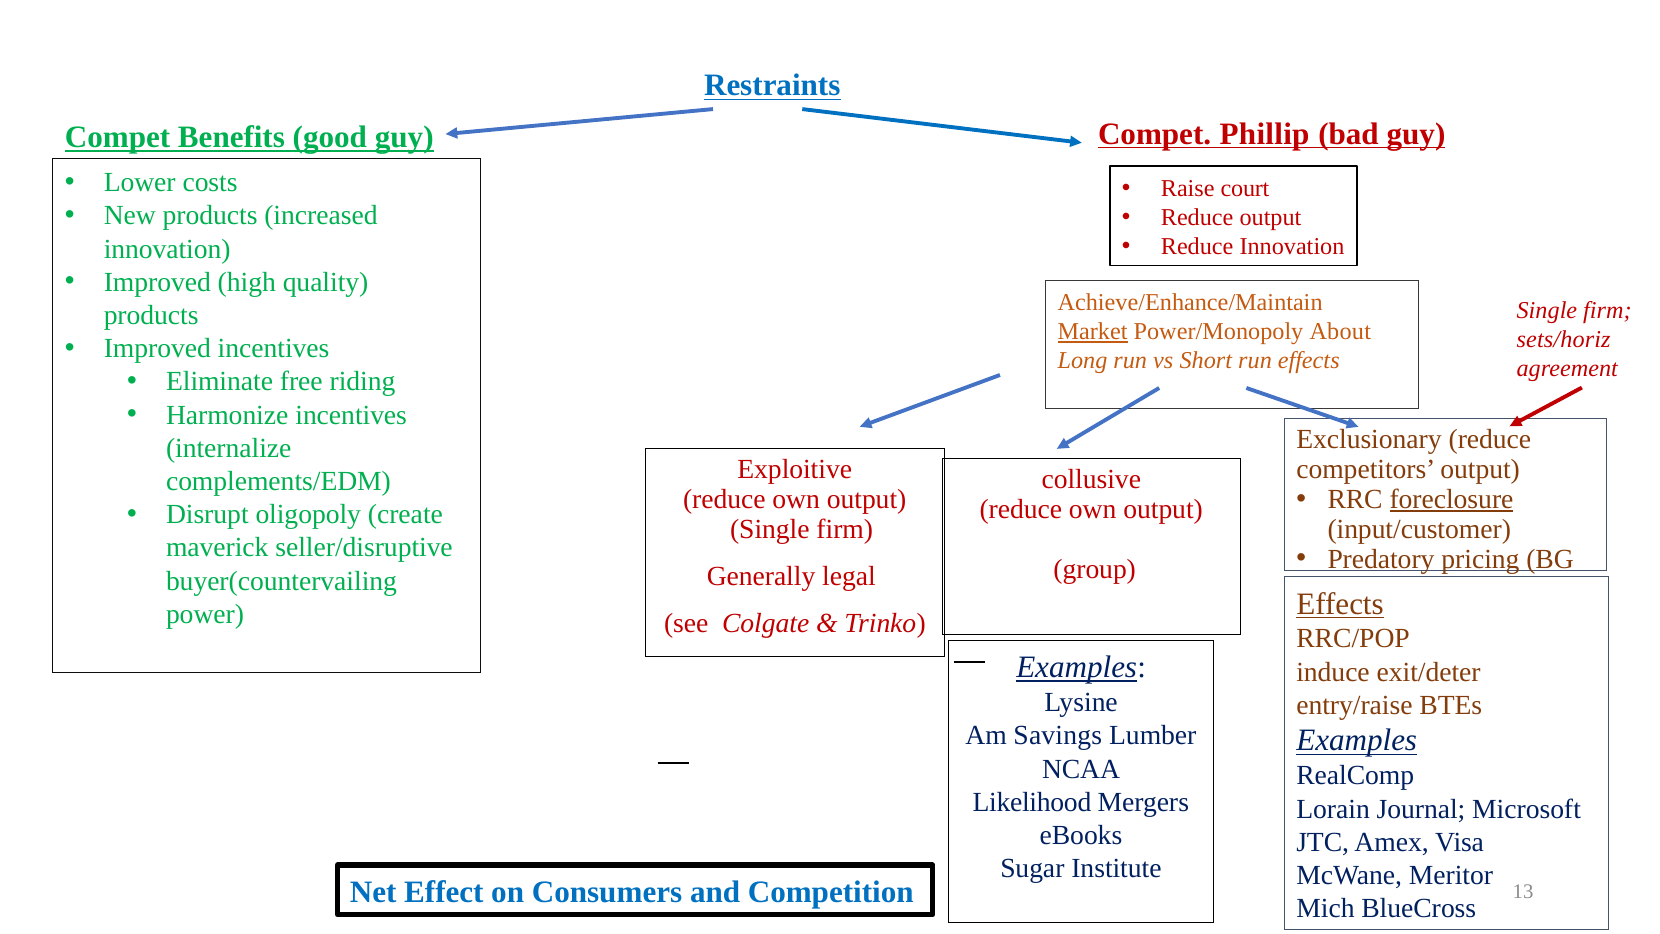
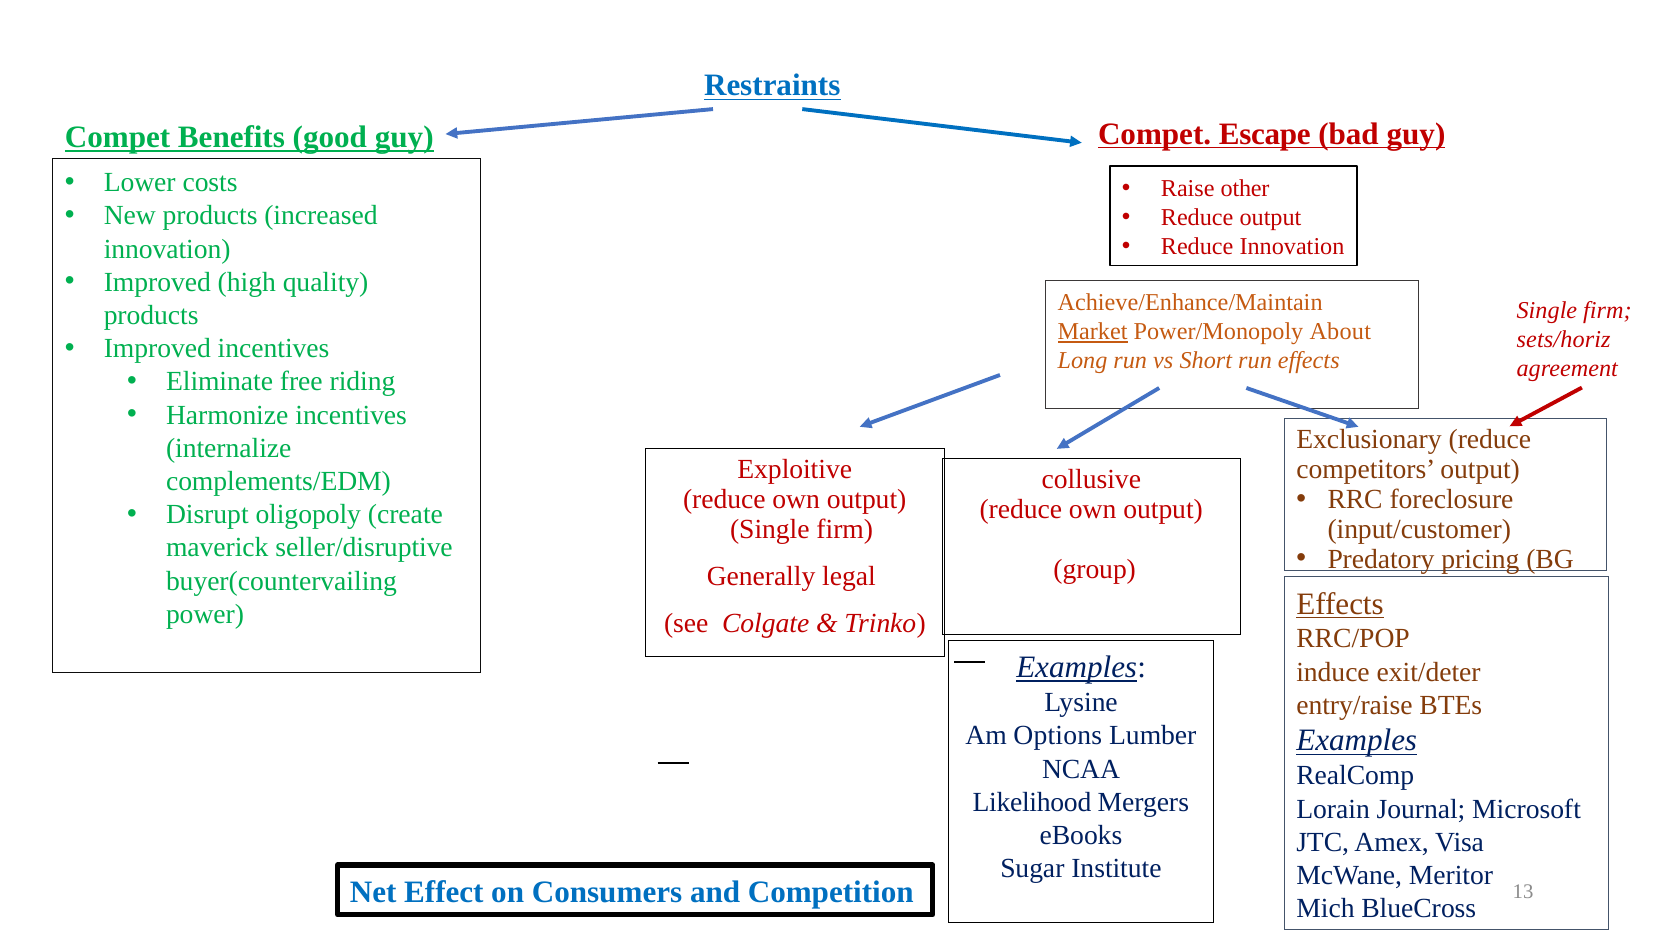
Phillip: Phillip -> Escape
court: court -> other
foreclosure underline: present -> none
Savings: Savings -> Options
